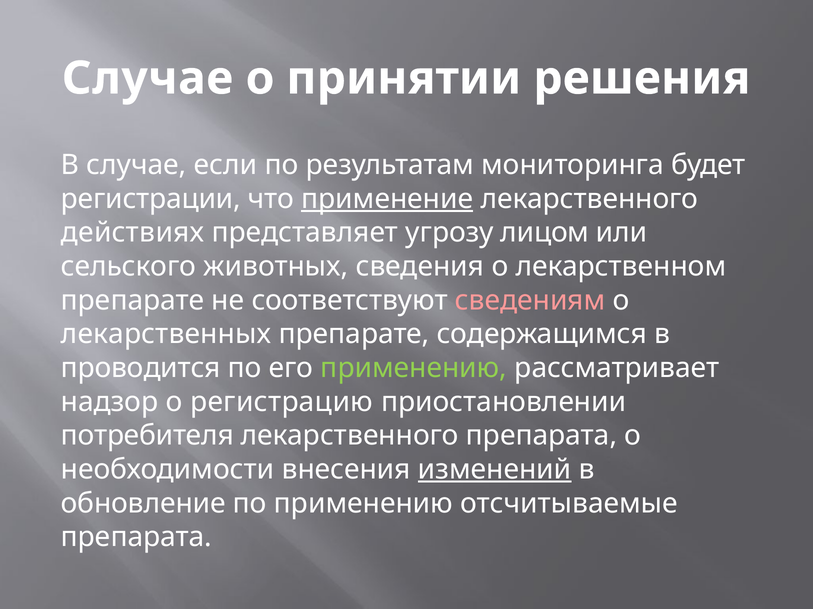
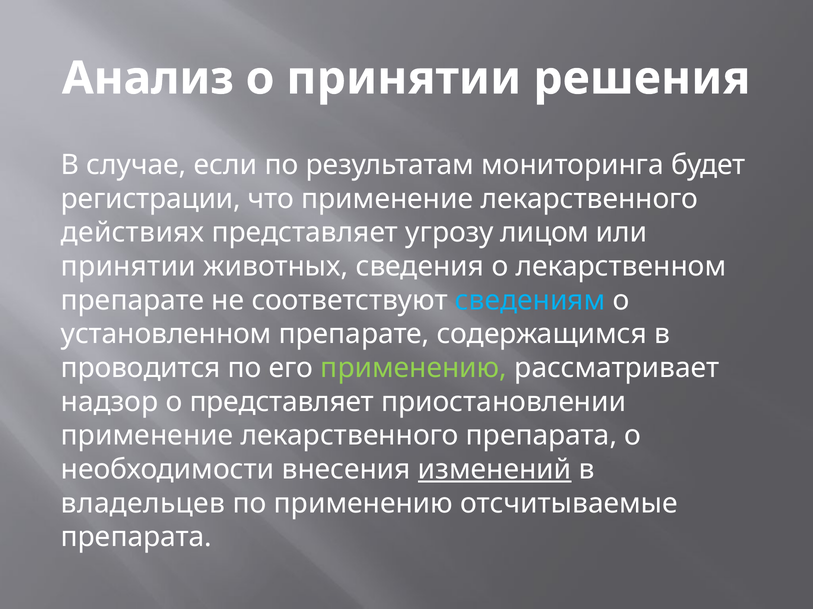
Случае at (148, 78): Случае -> Анализ
применение at (387, 199) underline: present -> none
сельского at (128, 267): сельского -> принятии
сведениям colour: pink -> light blue
лекарственных: лекарственных -> установленном
о регистрацию: регистрацию -> представляет
потребителя at (147, 436): потребителя -> применение
обновление: обновление -> владельцев
